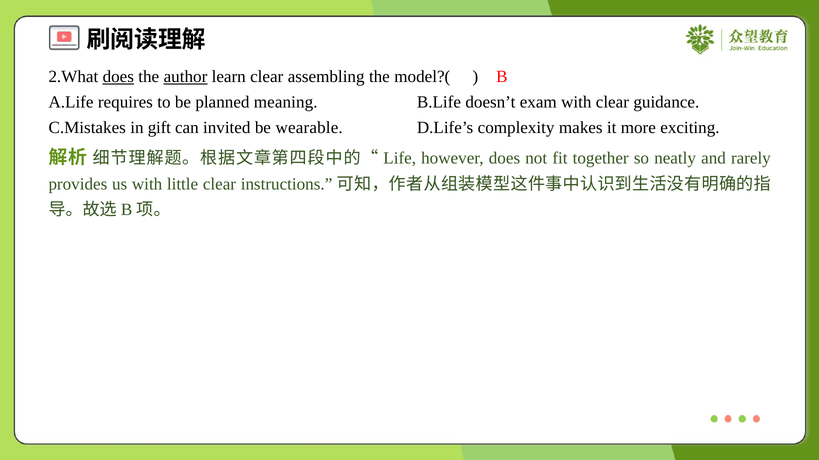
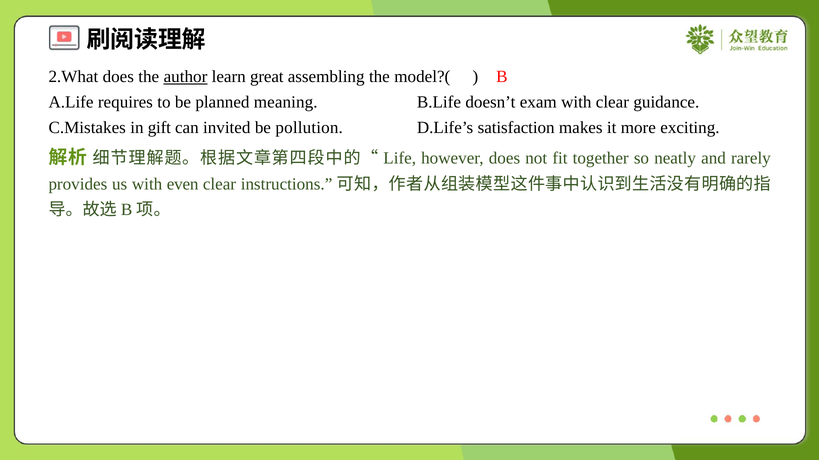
does at (118, 77) underline: present -> none
learn clear: clear -> great
wearable: wearable -> pollution
complexity: complexity -> satisfaction
little: little -> even
